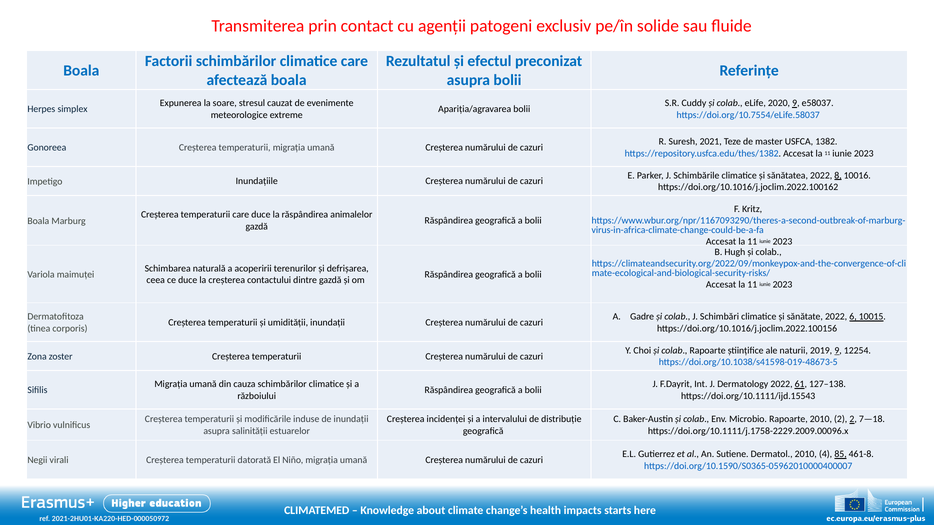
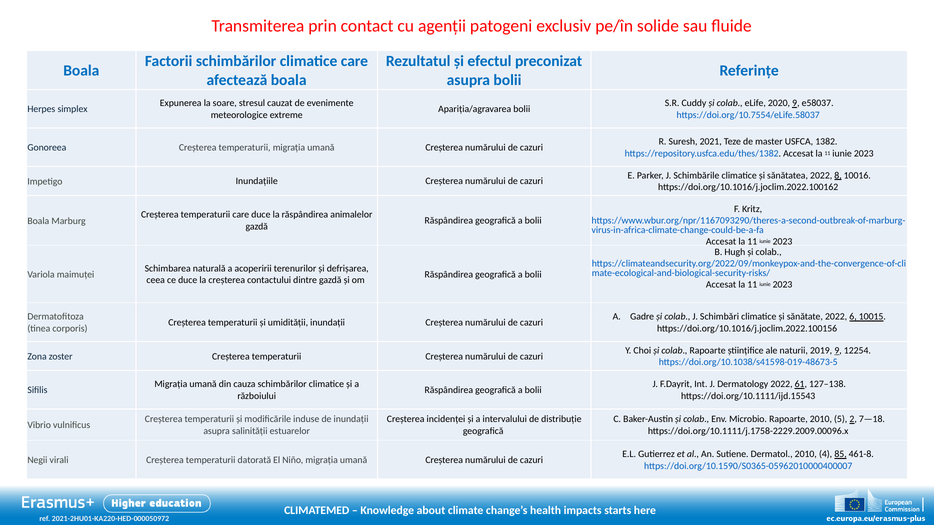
2010 2: 2 -> 5
